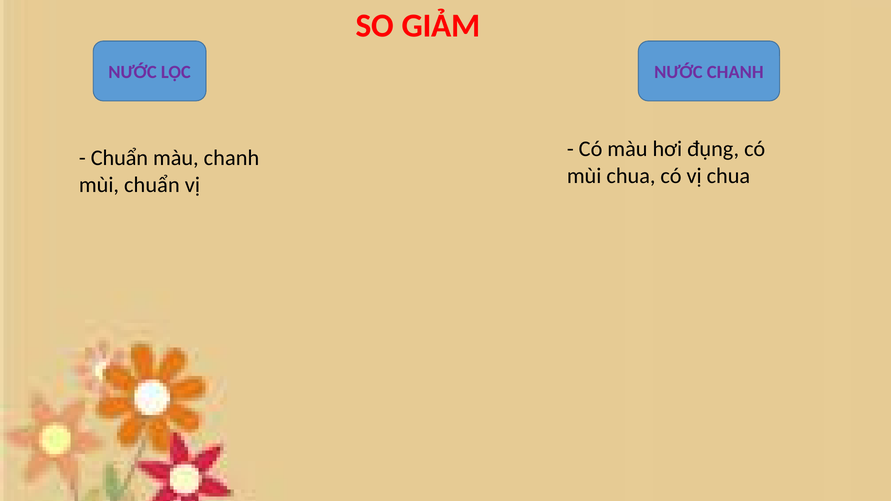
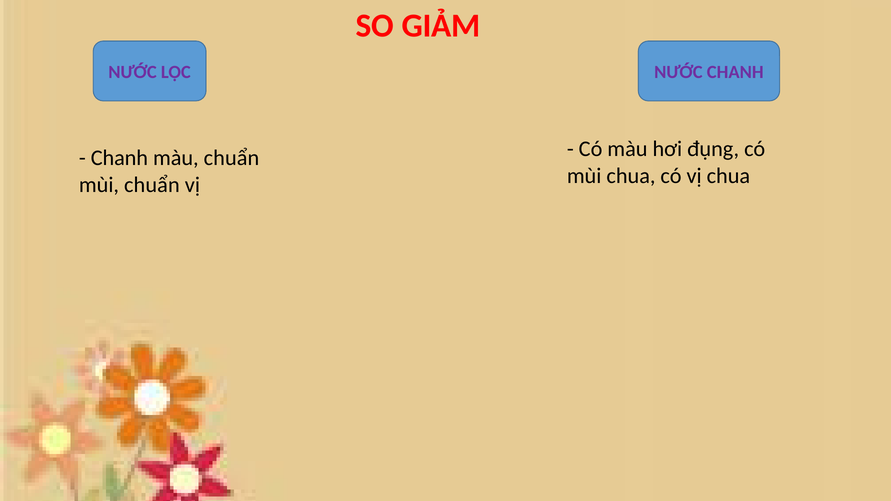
Chuẩn at (119, 158): Chuẩn -> Chanh
màu chanh: chanh -> chuẩn
